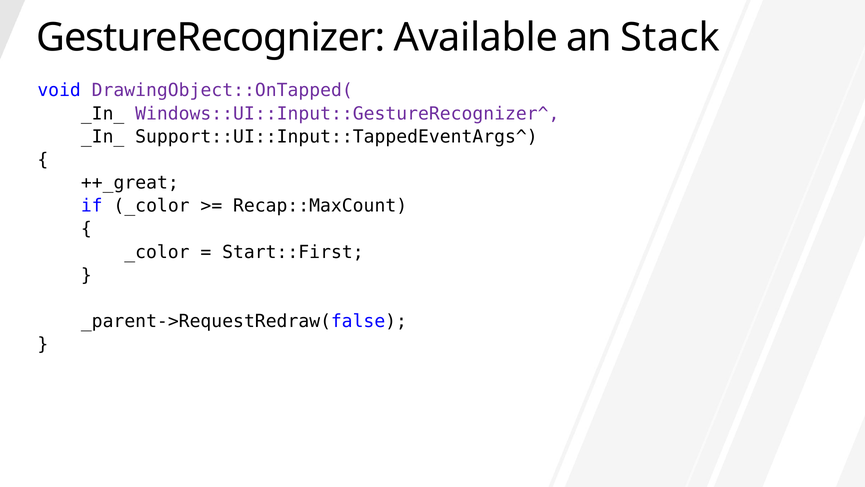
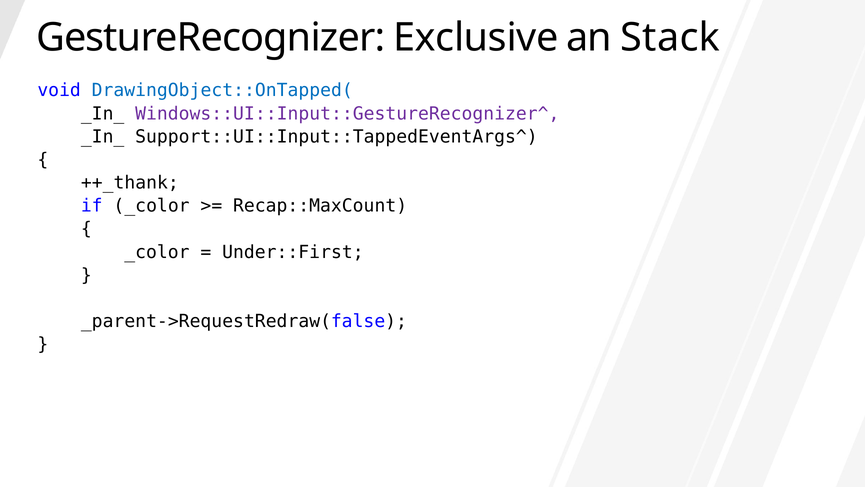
Available: Available -> Exclusive
DrawingObject::OnTapped( colour: purple -> blue
++_great: ++_great -> ++_thank
Start::First: Start::First -> Under::First
